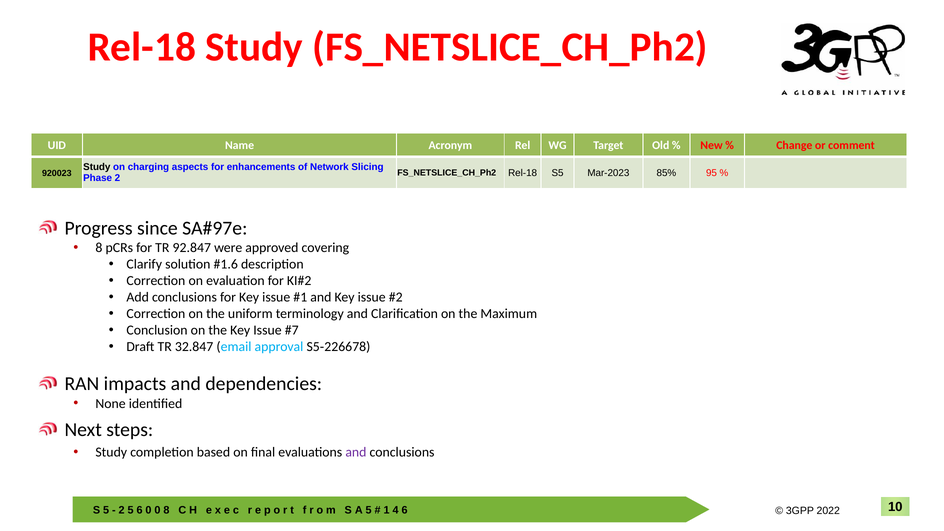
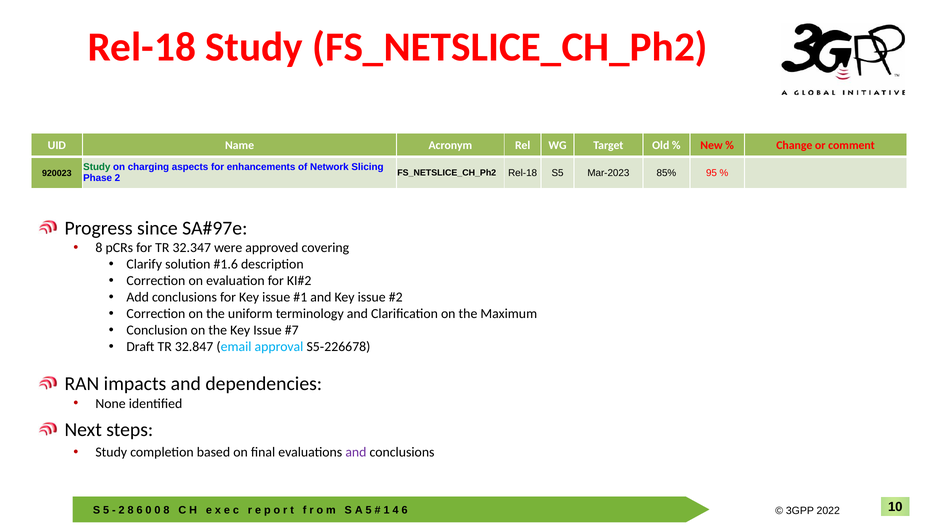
Study at (97, 167) colour: black -> green
92.847: 92.847 -> 32.347
2 5: 5 -> 8
